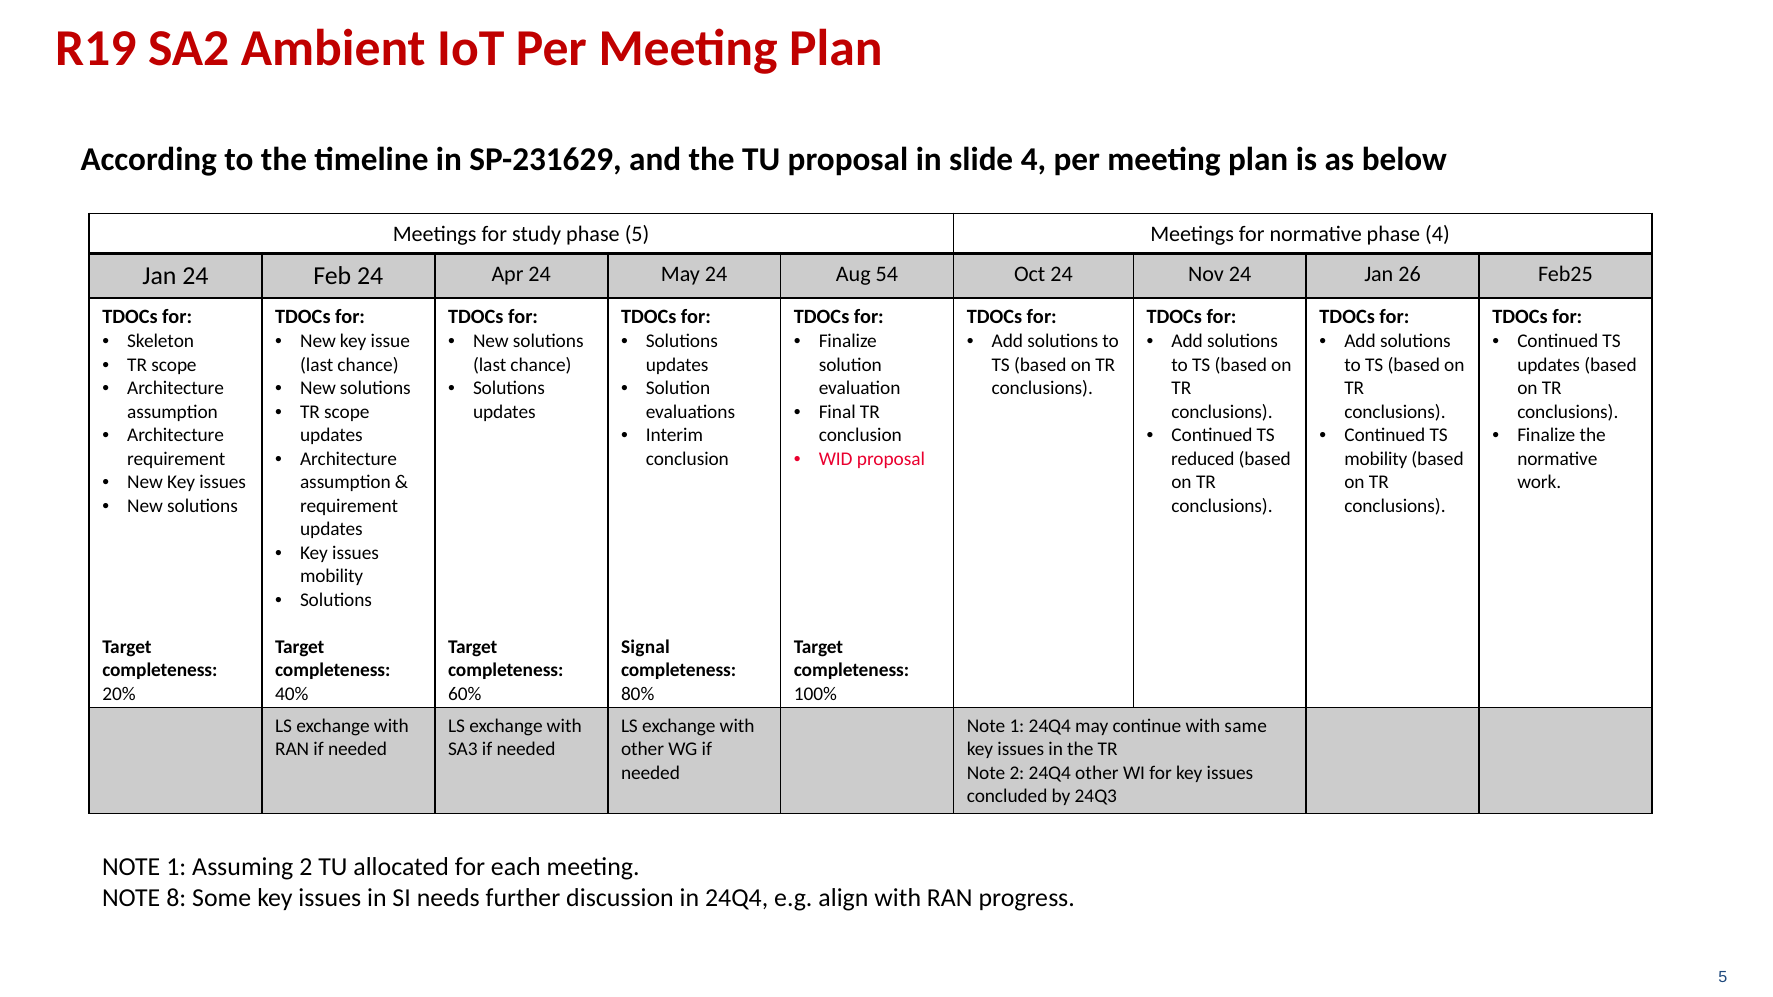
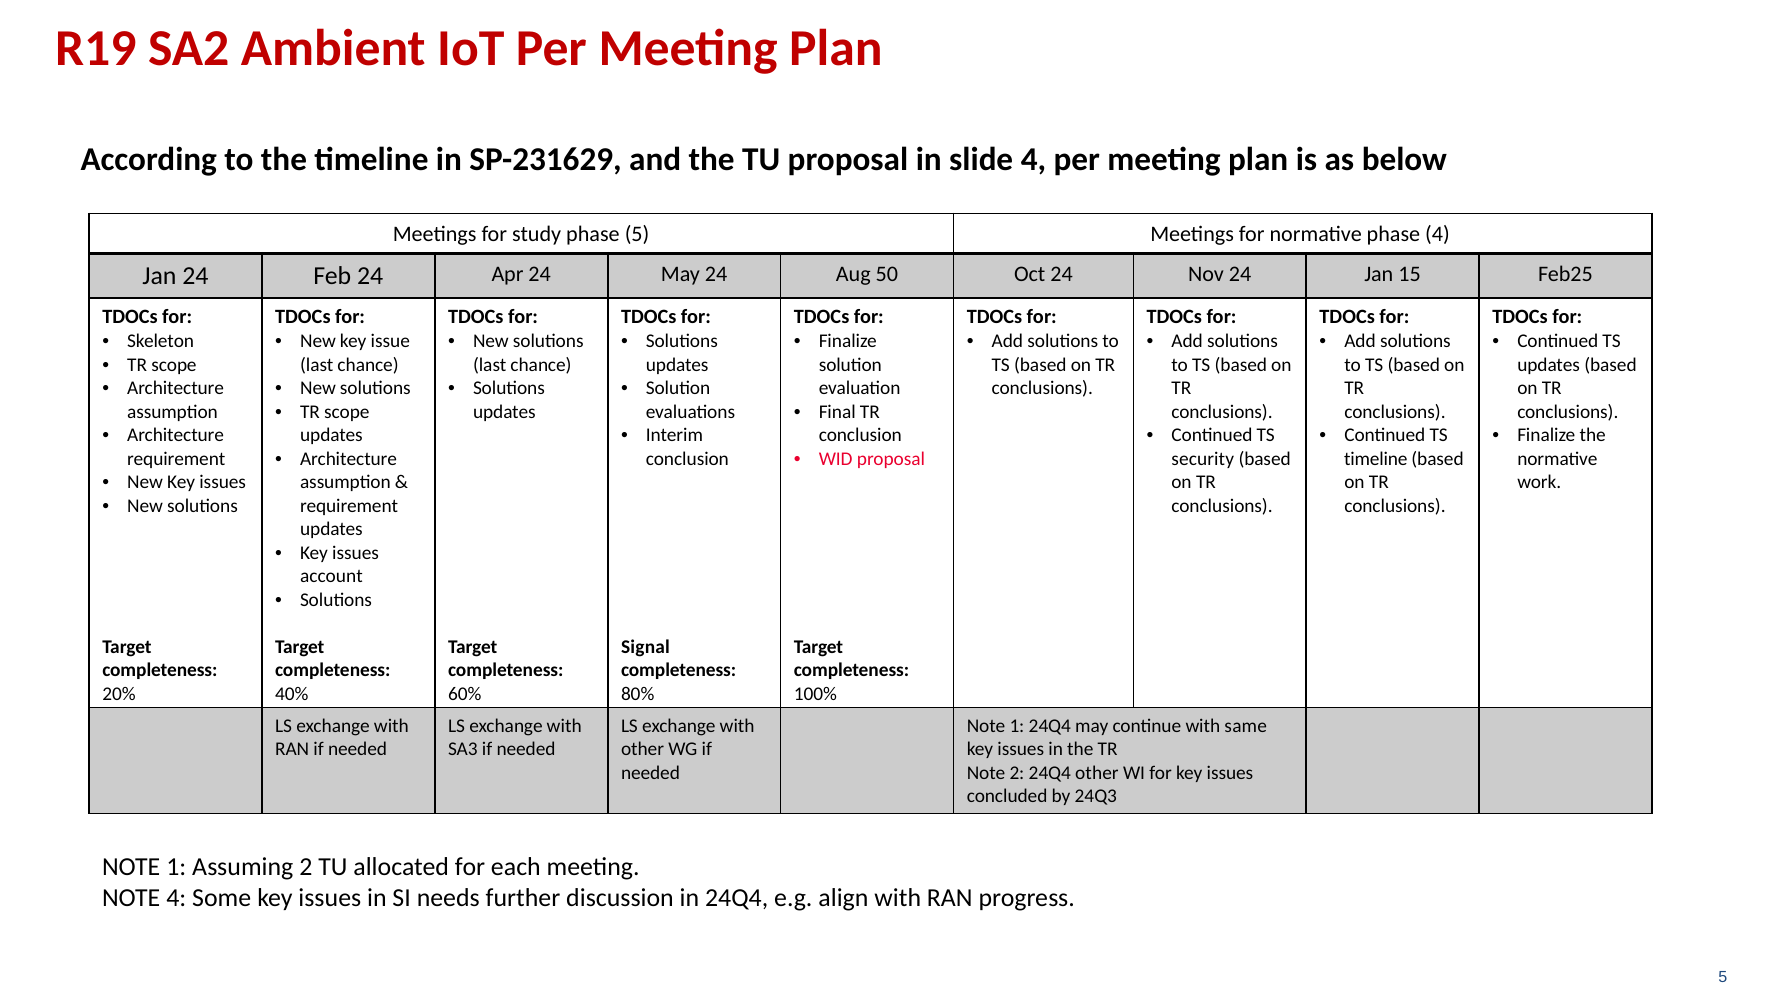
54: 54 -> 50
26: 26 -> 15
reduced: reduced -> security
mobility at (1376, 459): mobility -> timeline
mobility at (332, 576): mobility -> account
NOTE 8: 8 -> 4
